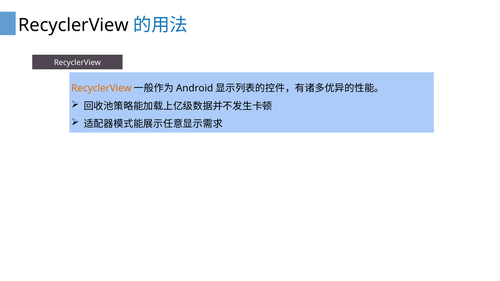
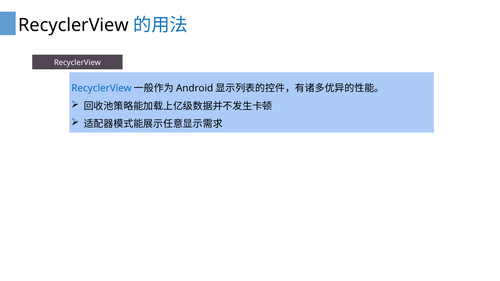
RecyclerView at (101, 88) colour: orange -> blue
